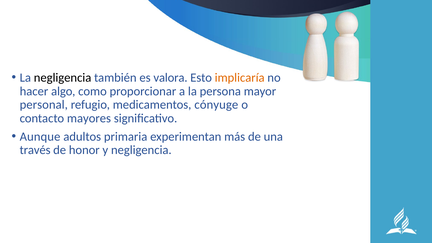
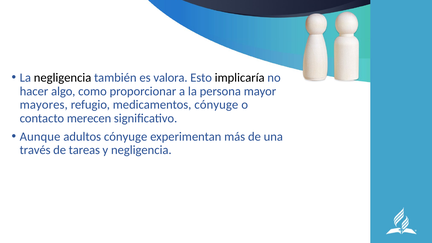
implicaría colour: orange -> black
personal: personal -> mayores
mayores: mayores -> merecen
adultos primaria: primaria -> cónyuge
honor: honor -> tareas
